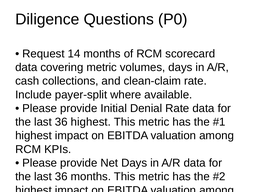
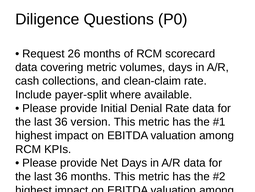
14: 14 -> 26
36 highest: highest -> version
